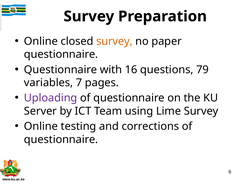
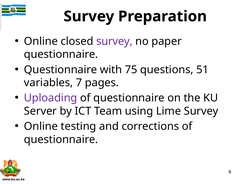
survey at (114, 41) colour: orange -> purple
16: 16 -> 75
79: 79 -> 51
